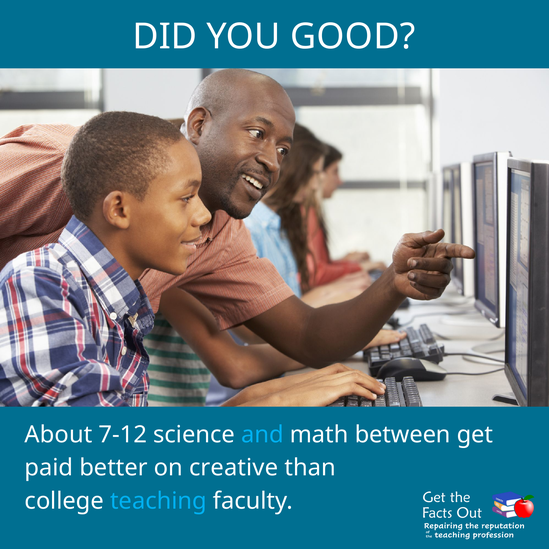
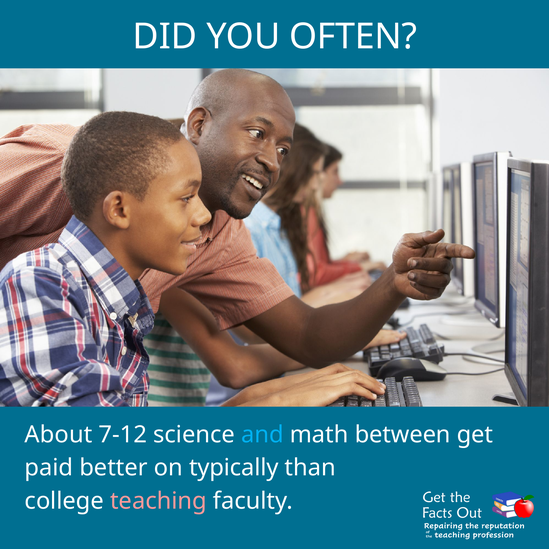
GOOD: GOOD -> OFTEN
creative: creative -> typically
teaching colour: light blue -> pink
